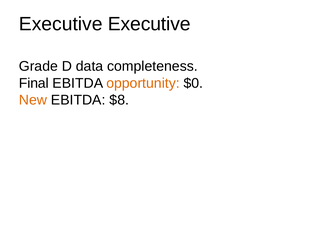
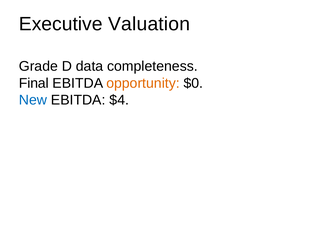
Executive Executive: Executive -> Valuation
New colour: orange -> blue
$8: $8 -> $4
